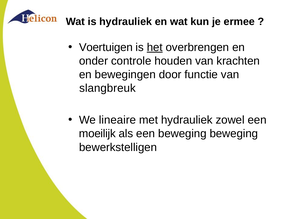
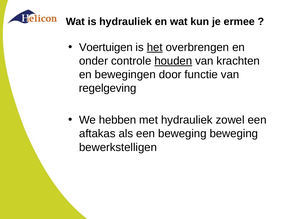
houden underline: none -> present
slangbreuk: slangbreuk -> regelgeving
lineaire: lineaire -> hebben
moeilijk: moeilijk -> aftakas
